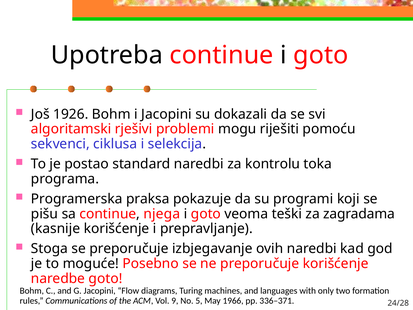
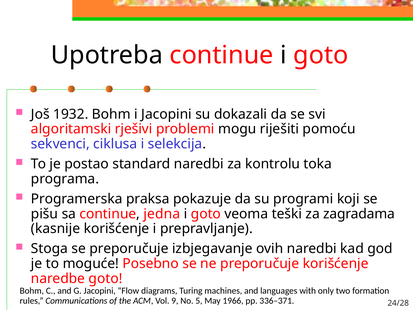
1926: 1926 -> 1932
njega: njega -> jedna
